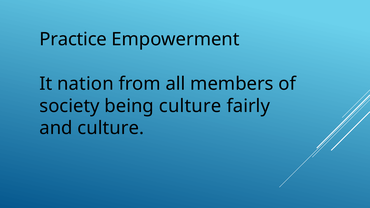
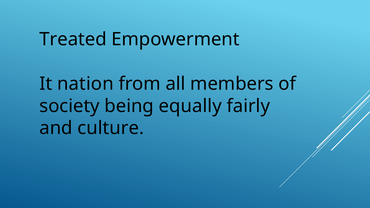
Practice: Practice -> Treated
being culture: culture -> equally
